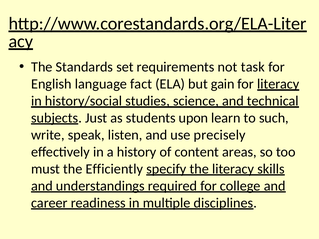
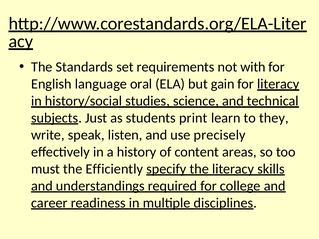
task: task -> with
fact: fact -> oral
upon: upon -> print
such: such -> they
